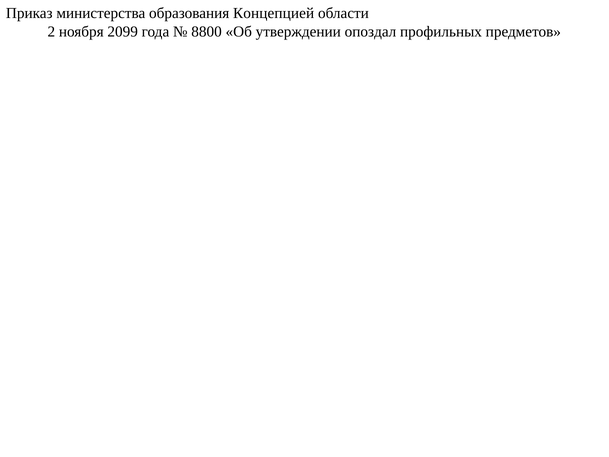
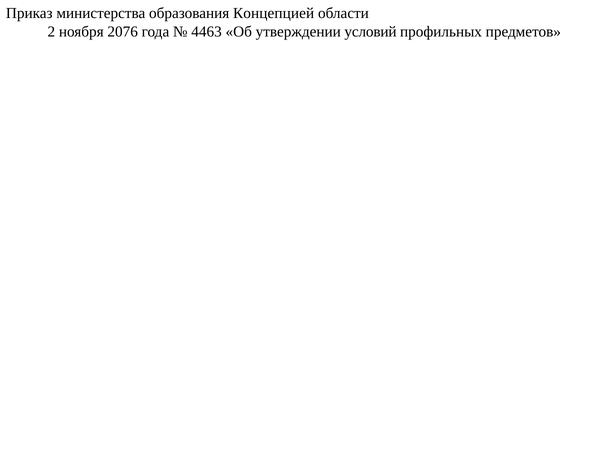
2099: 2099 -> 2076
8800: 8800 -> 4463
опоздал: опоздал -> условий
